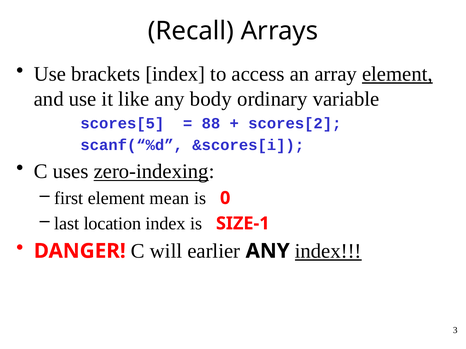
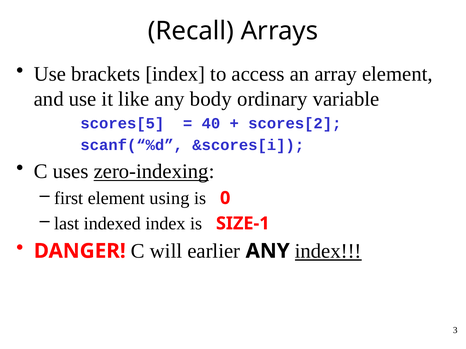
element at (397, 74) underline: present -> none
88: 88 -> 40
mean: mean -> using
location: location -> indexed
